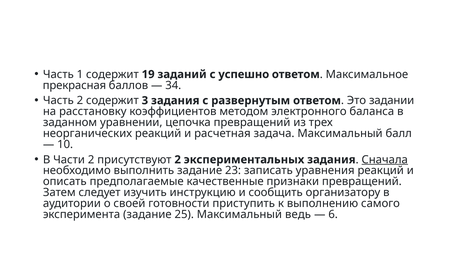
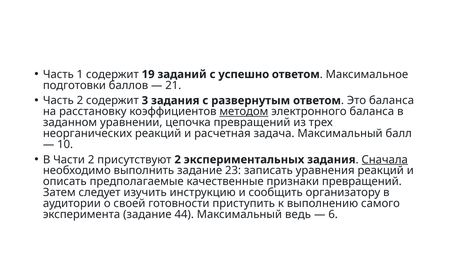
прекрасная: прекрасная -> подготовки
34: 34 -> 21
Это задании: задании -> баланса
методом underline: none -> present
25: 25 -> 44
